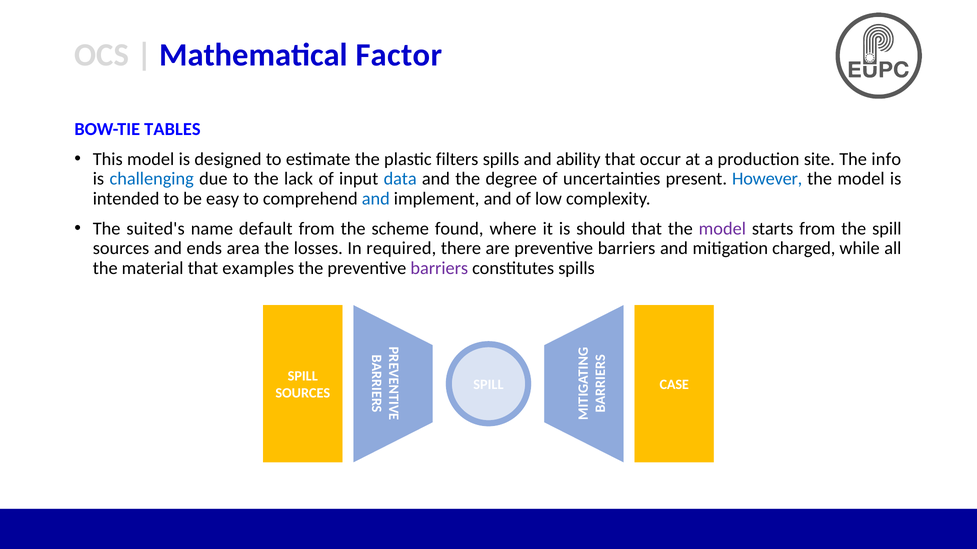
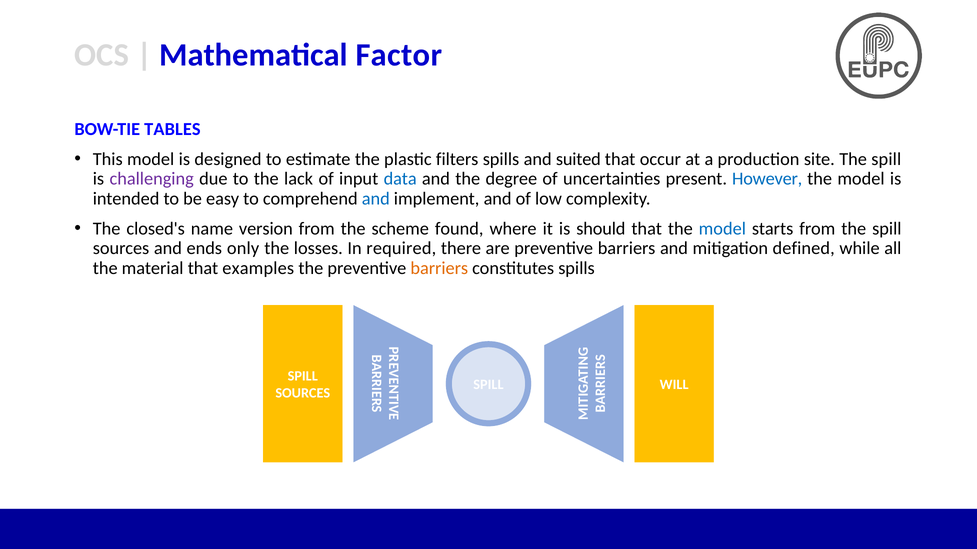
ability: ability -> suited
site The info: info -> spill
challenging colour: blue -> purple
suited's: suited's -> closed's
default: default -> version
model at (722, 229) colour: purple -> blue
area: area -> only
charged: charged -> defined
barriers at (439, 268) colour: purple -> orange
CASE: CASE -> WILL
